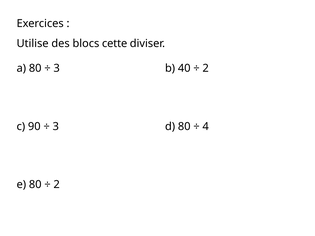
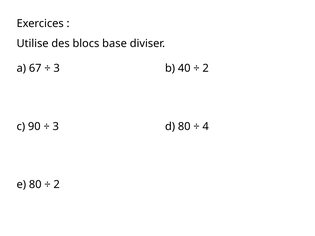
cette: cette -> base
a 80: 80 -> 67
